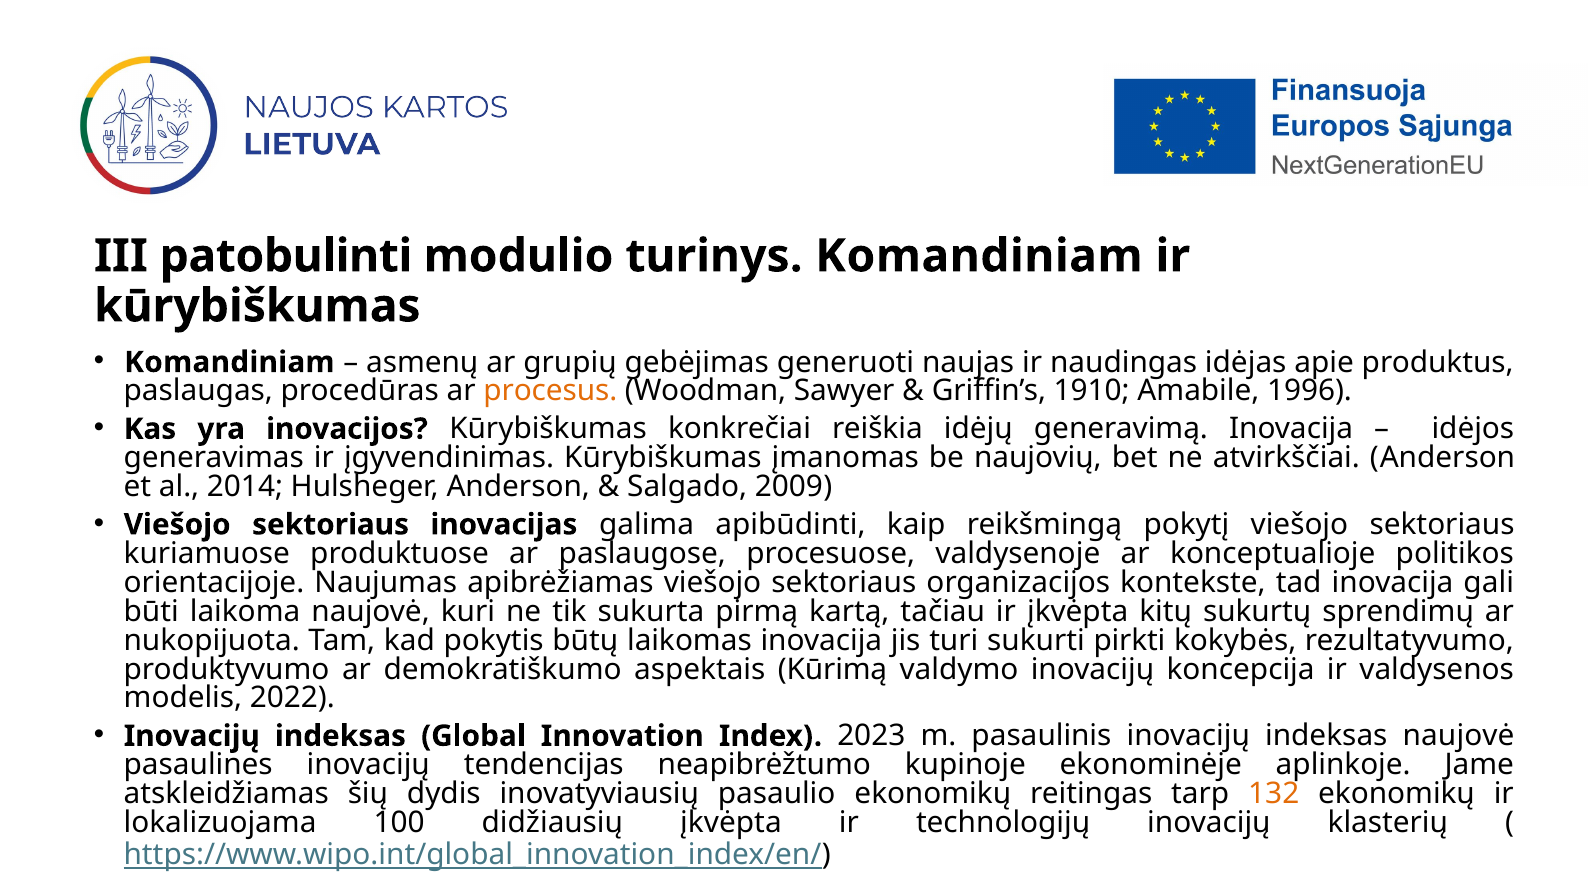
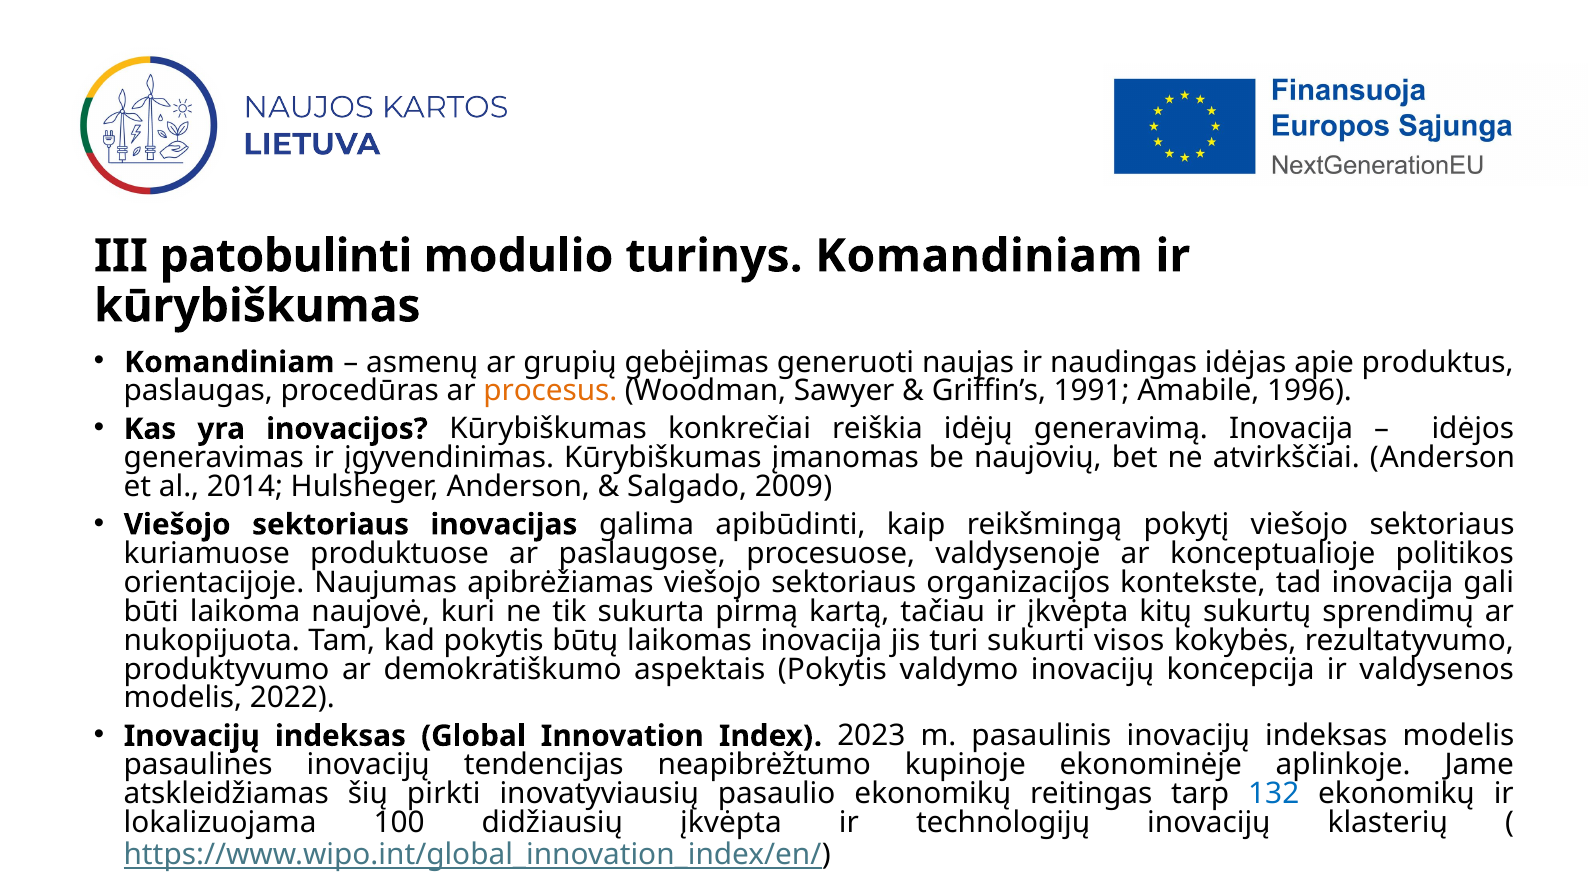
1910: 1910 -> 1991
pirkti: pirkti -> visos
aspektais Kūrimą: Kūrimą -> Pokytis
indeksas naujovė: naujovė -> modelis
dydis: dydis -> pirkti
132 colour: orange -> blue
